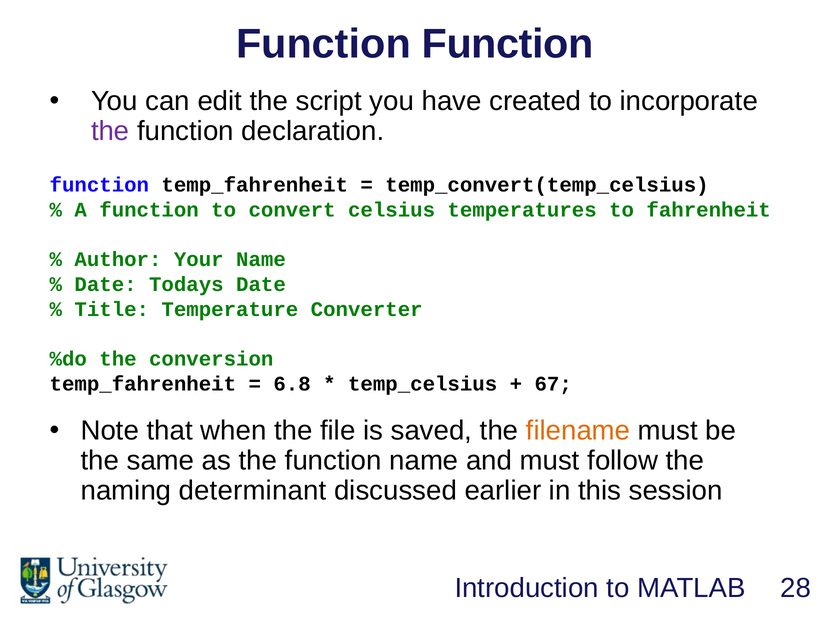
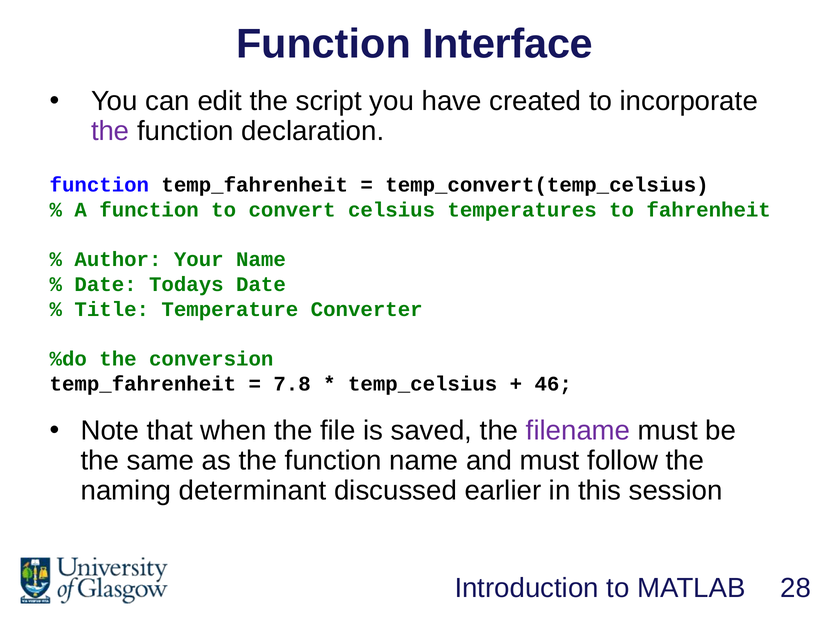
Function Function: Function -> Interface
6.8: 6.8 -> 7.8
67: 67 -> 46
filename colour: orange -> purple
